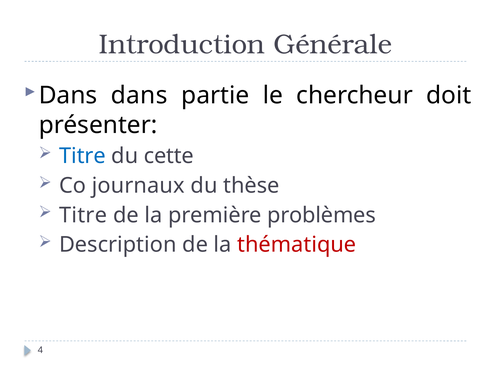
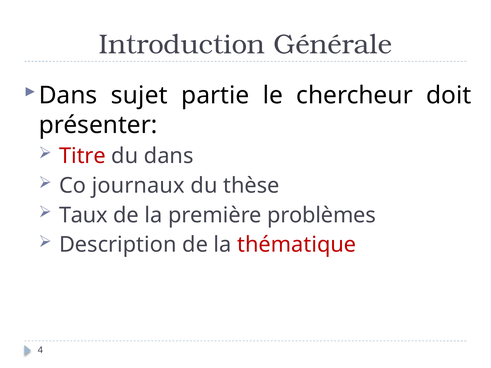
Dans dans: dans -> sujet
Titre at (82, 156) colour: blue -> red
du cette: cette -> dans
Titre at (83, 215): Titre -> Taux
